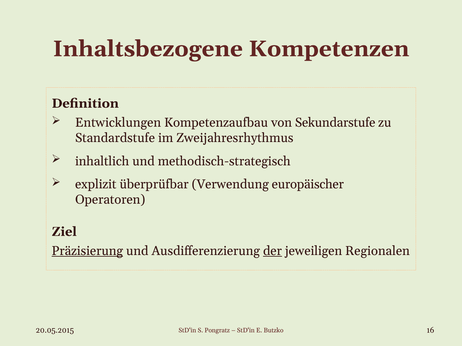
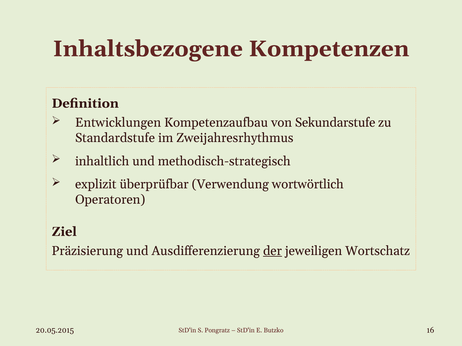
europäischer: europäischer -> wortwörtlich
Präzisierung underline: present -> none
Regionalen: Regionalen -> Wortschatz
